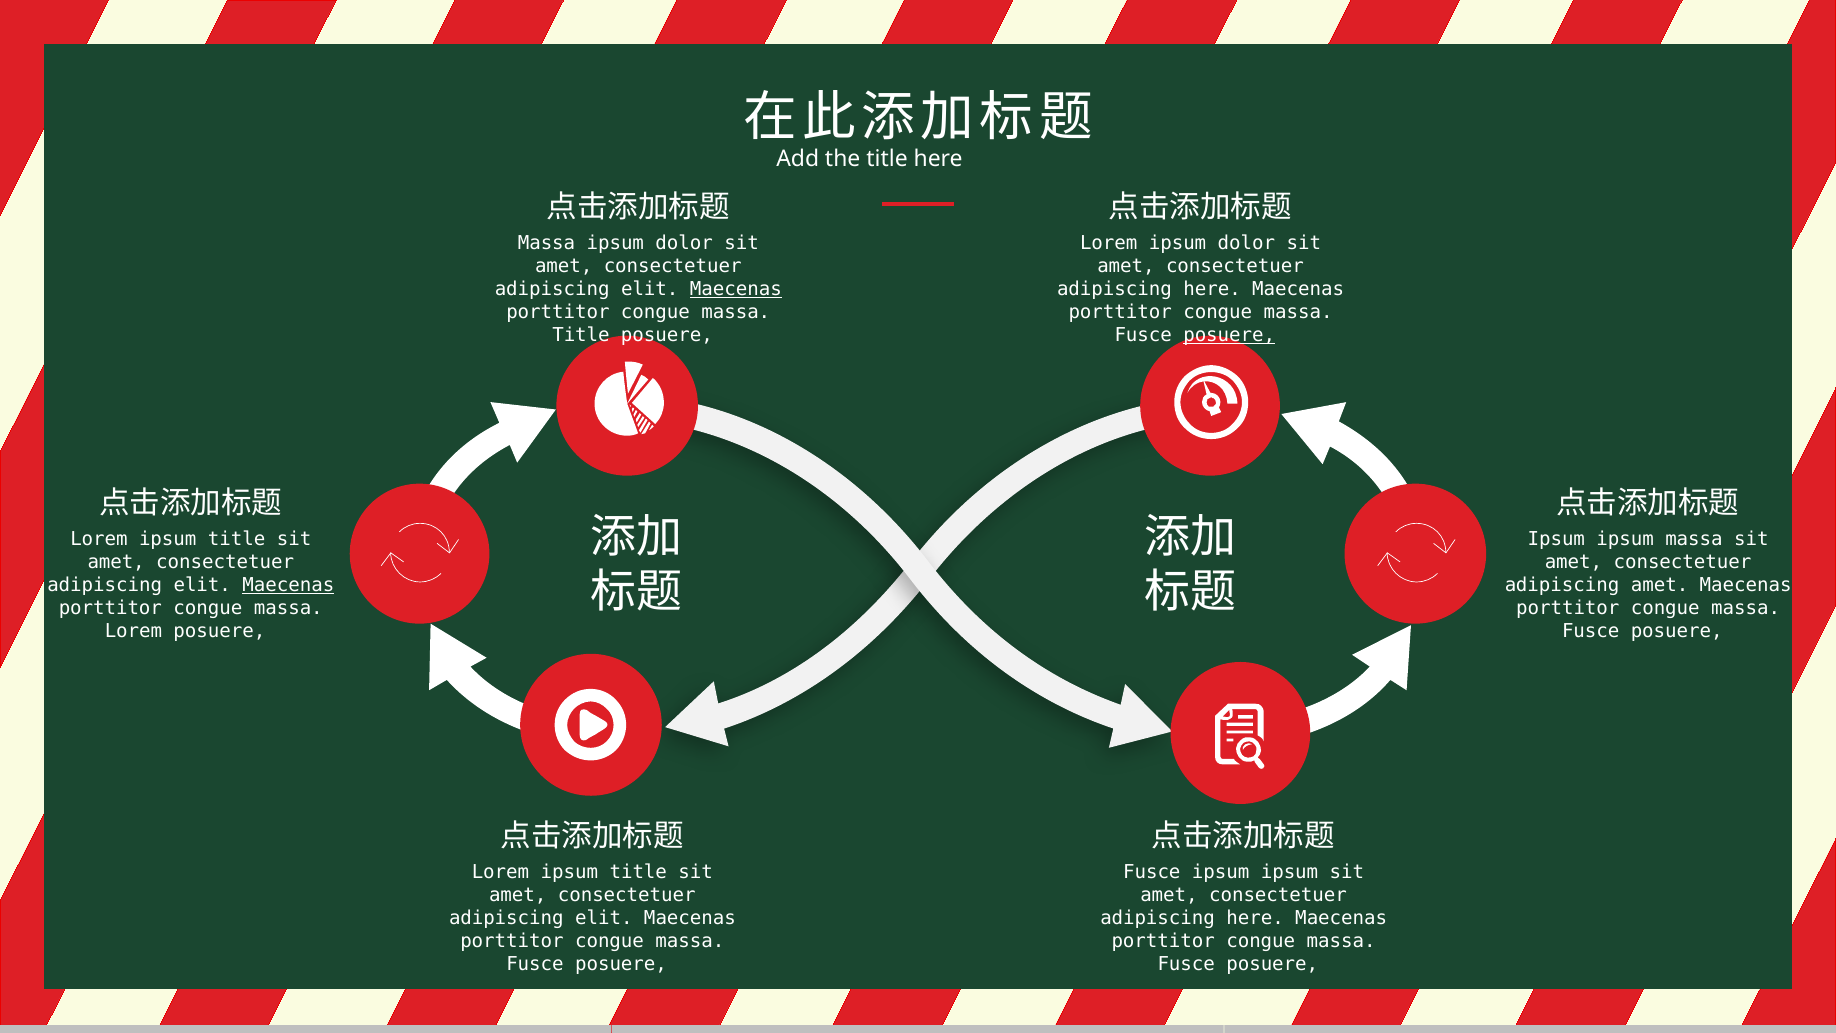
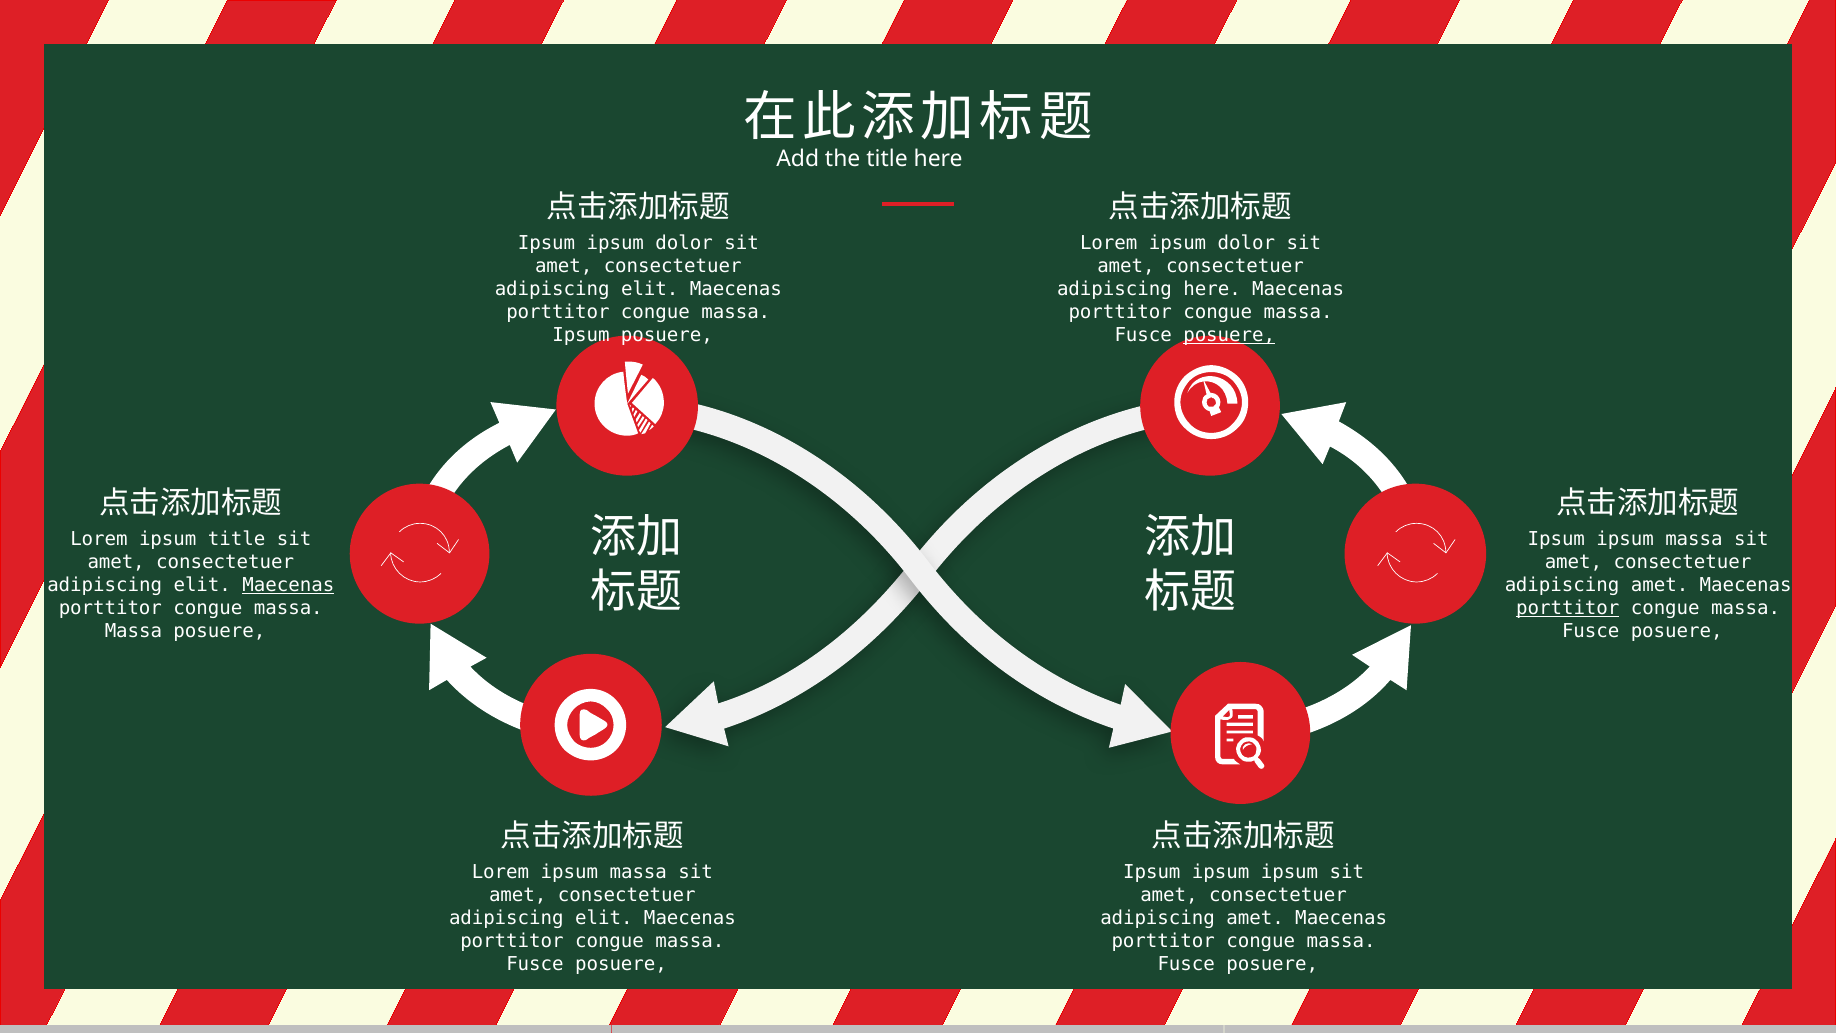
Massa at (547, 243): Massa -> Ipsum
Maecenas at (736, 289) underline: present -> none
Title at (581, 335): Title -> Ipsum
porttitor at (1568, 608) underline: none -> present
Lorem at (133, 631): Lorem -> Massa
title at (638, 872): title -> massa
Fusce at (1152, 872): Fusce -> Ipsum
here at (1255, 918): here -> amet
